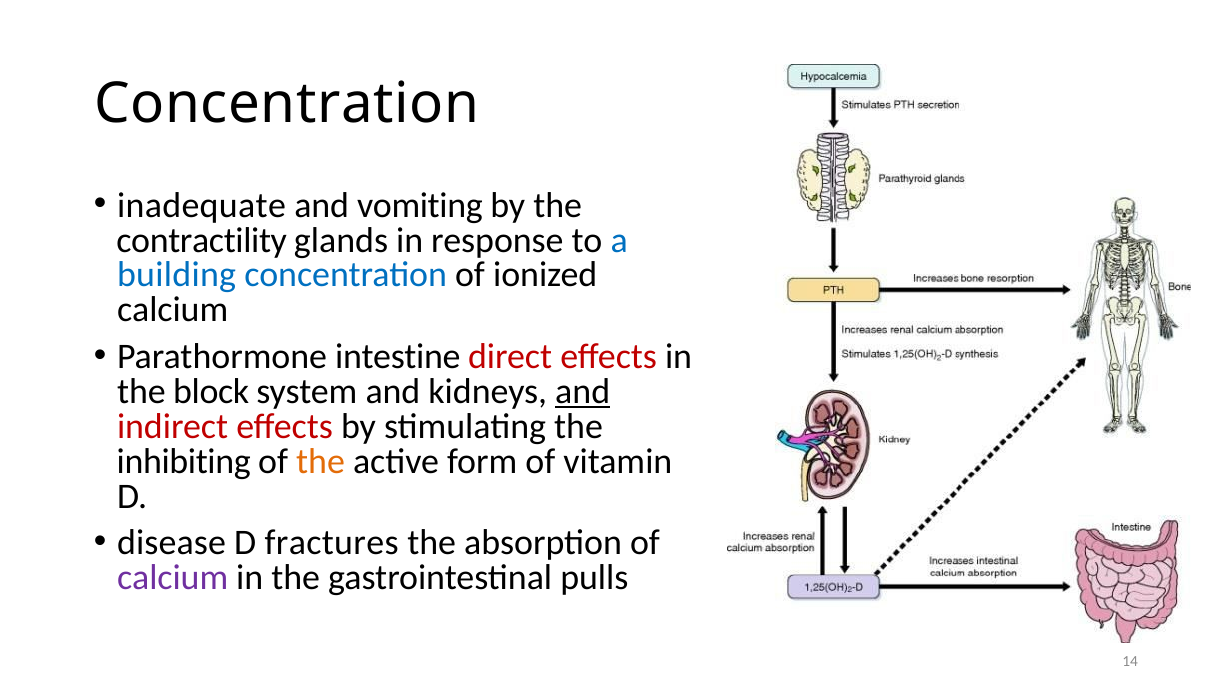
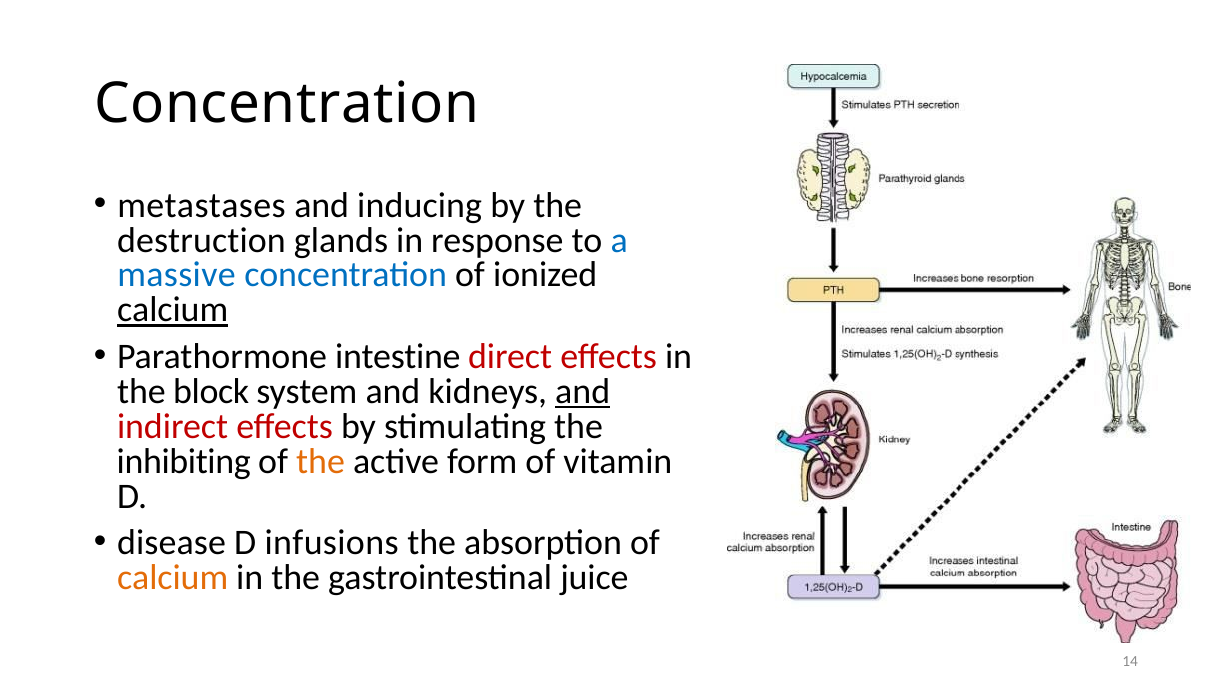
inadequate: inadequate -> metastases
vomiting: vomiting -> inducing
contractility: contractility -> destruction
building: building -> massive
calcium at (173, 310) underline: none -> present
fractures: fractures -> infusions
calcium at (173, 578) colour: purple -> orange
pulls: pulls -> juice
